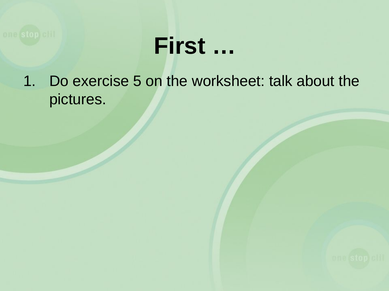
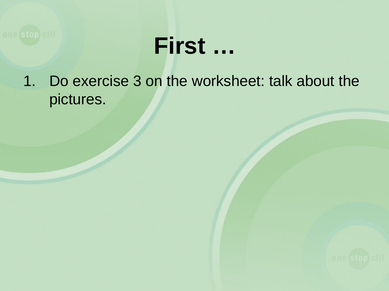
5: 5 -> 3
